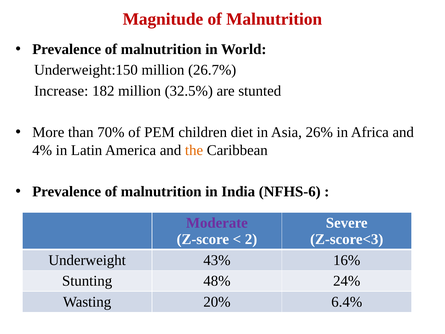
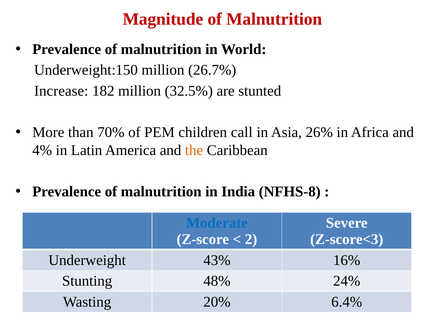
diet: diet -> call
NFHS-6: NFHS-6 -> NFHS-8
Moderate colour: purple -> blue
